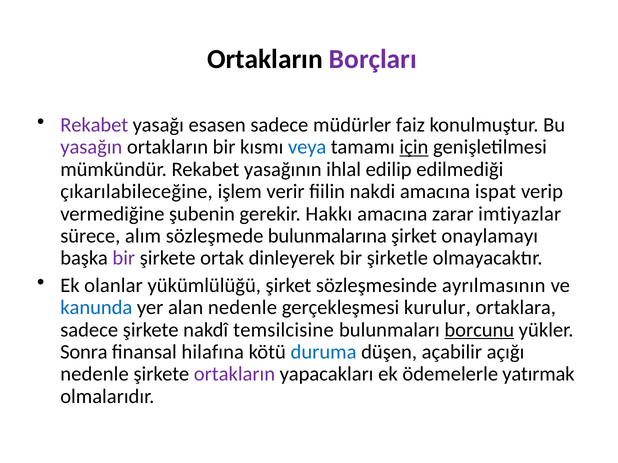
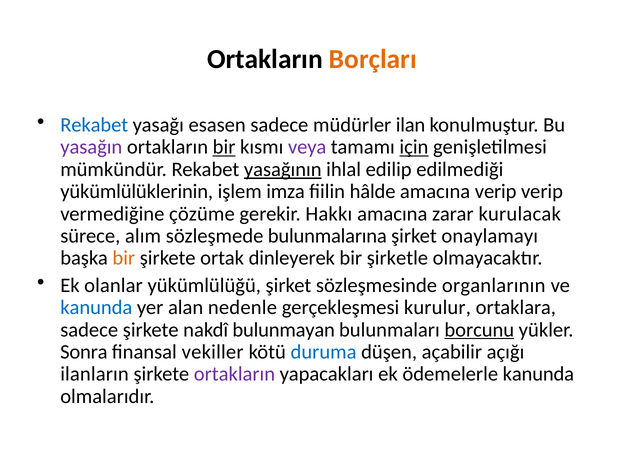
Borçları colour: purple -> orange
Rekabet at (94, 125) colour: purple -> blue
faiz: faiz -> ilan
bir at (224, 147) underline: none -> present
veya colour: blue -> purple
yasağının underline: none -> present
çıkarılabileceğine: çıkarılabileceğine -> yükümlülüklerinin
verir: verir -> imza
nakdi: nakdi -> hâlde
amacına ispat: ispat -> verip
şubenin: şubenin -> çözüme
imtiyazlar: imtiyazlar -> kurulacak
bir at (124, 258) colour: purple -> orange
ayrılmasının: ayrılmasının -> organlarının
temsilcisine: temsilcisine -> bulunmayan
hilafına: hilafına -> vekiller
nedenle at (95, 375): nedenle -> ilanların
ödemelerle yatırmak: yatırmak -> kanunda
